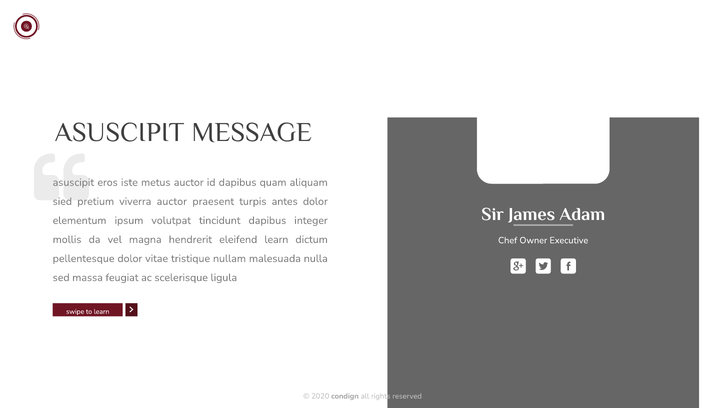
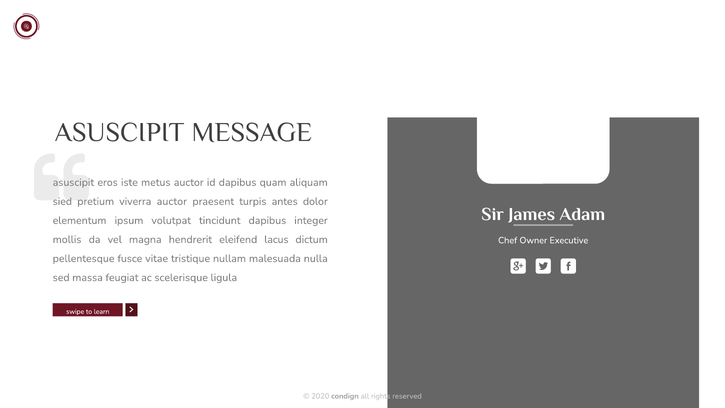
eleifend learn: learn -> lacus
pellentesque dolor: dolor -> fusce
